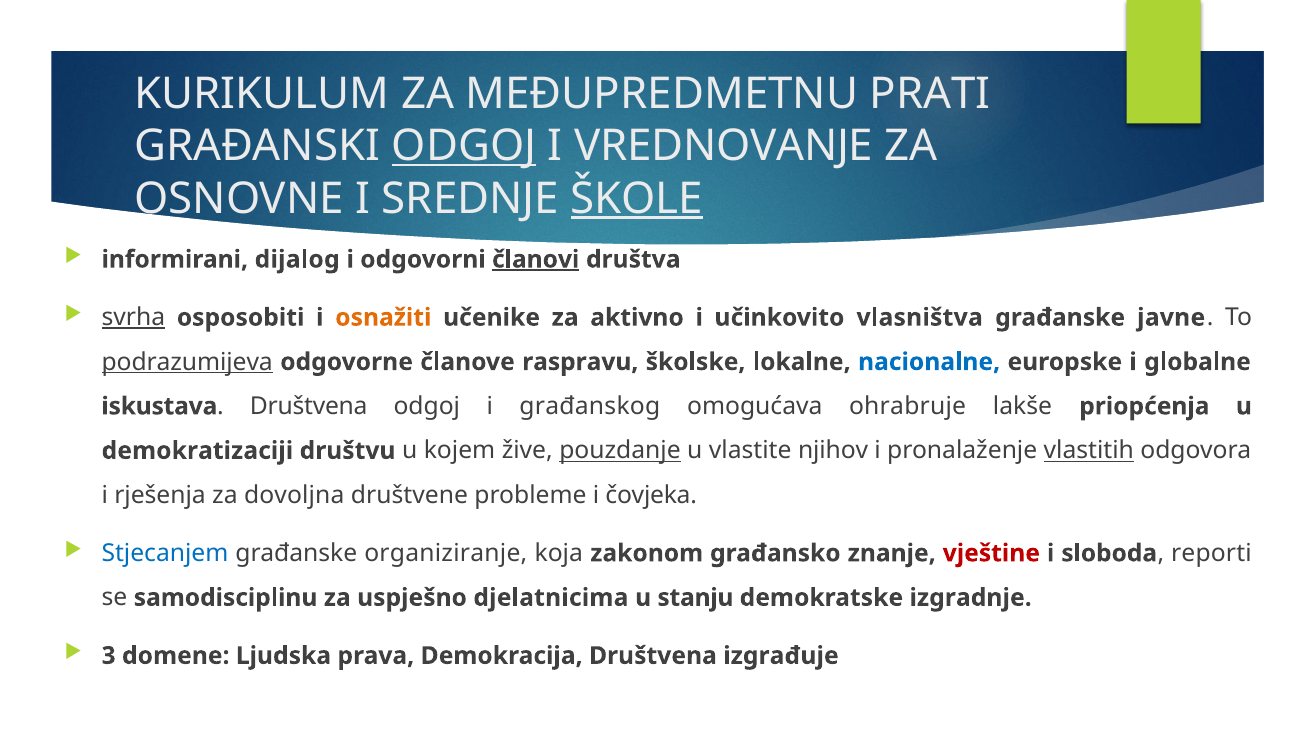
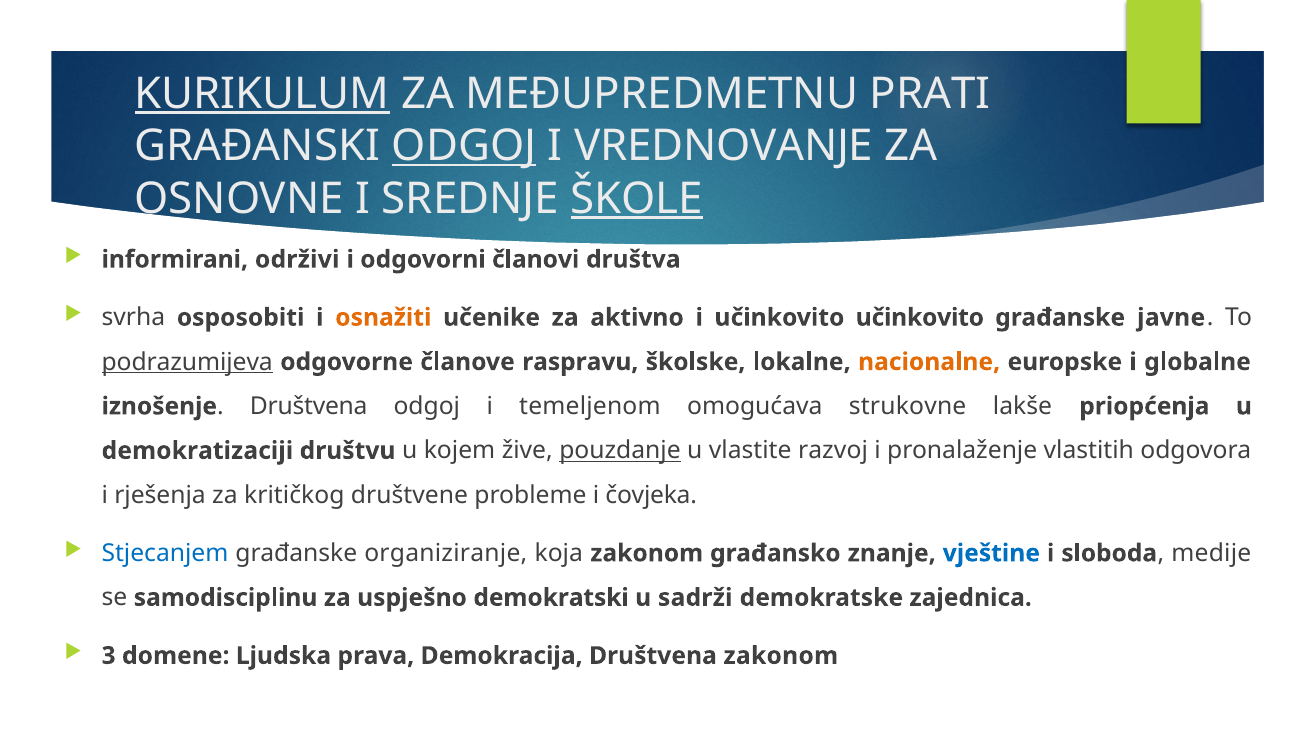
KURIKULUM underline: none -> present
dijalog: dijalog -> održivi
članovi underline: present -> none
svrha underline: present -> none
učinkovito vlasništva: vlasništva -> učinkovito
nacionalne colour: blue -> orange
iskustava: iskustava -> iznošenje
građanskog: građanskog -> temeljenom
ohrabruje: ohrabruje -> strukovne
njihov: njihov -> razvoj
vlastitih underline: present -> none
dovoljna: dovoljna -> kritičkog
vještine colour: red -> blue
reporti: reporti -> medije
djelatnicima: djelatnicima -> demokratski
stanju: stanju -> sadrži
izgradnje: izgradnje -> zajednica
Društvena izgrađuje: izgrađuje -> zakonom
